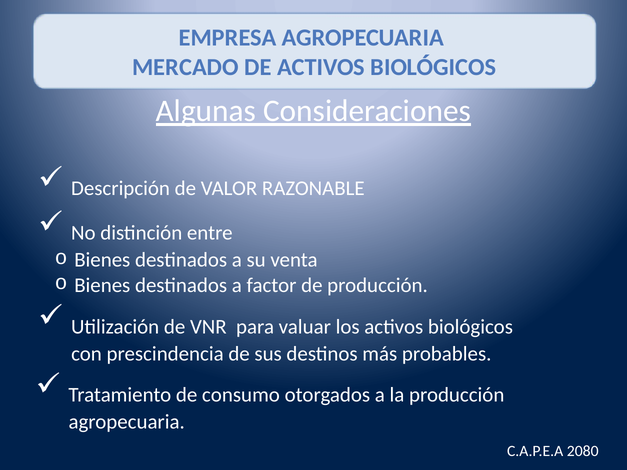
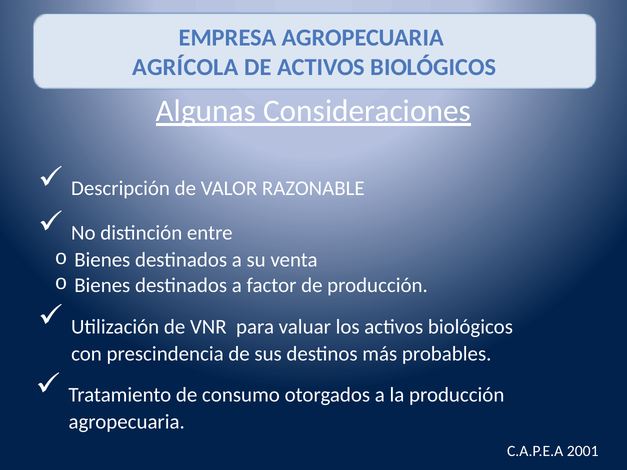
MERCADO: MERCADO -> AGRÍCOLA
2080: 2080 -> 2001
